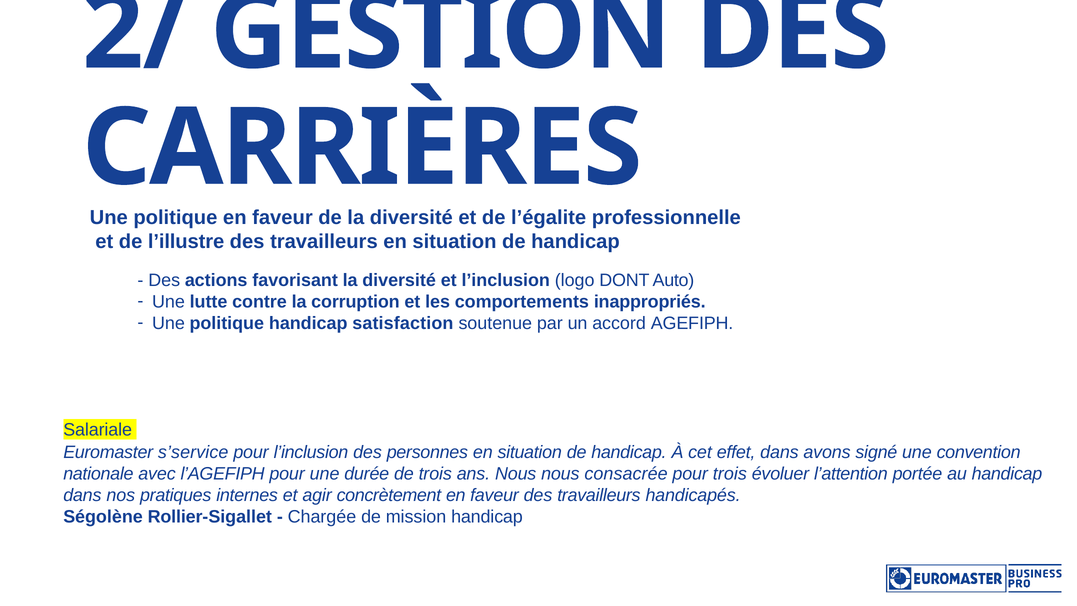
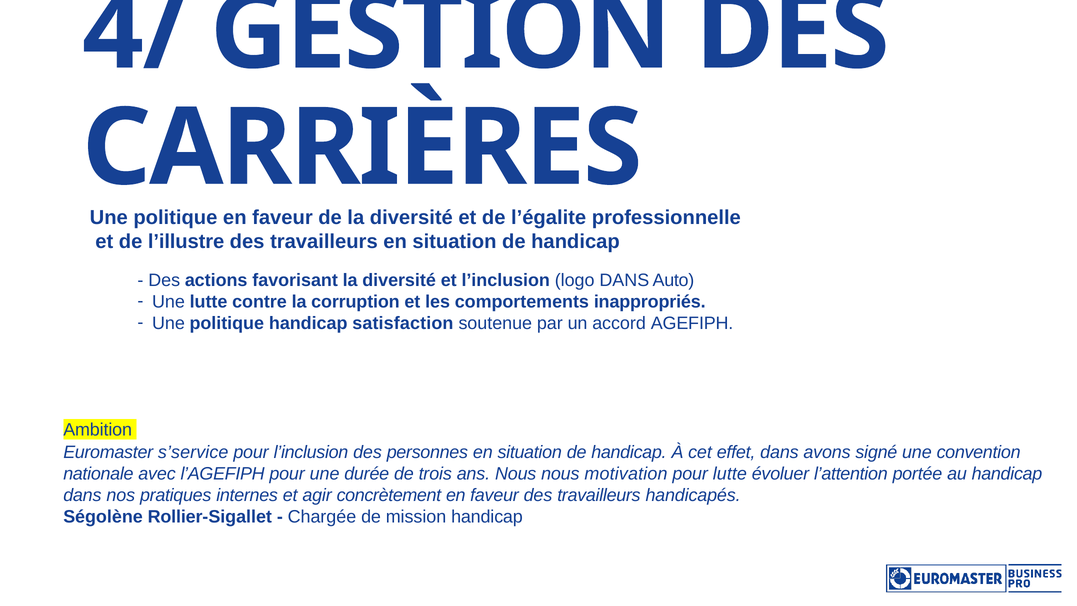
2/: 2/ -> 4/
logo DONT: DONT -> DANS
Salariale: Salariale -> Ambition
consacrée: consacrée -> motivation
pour trois: trois -> lutte
